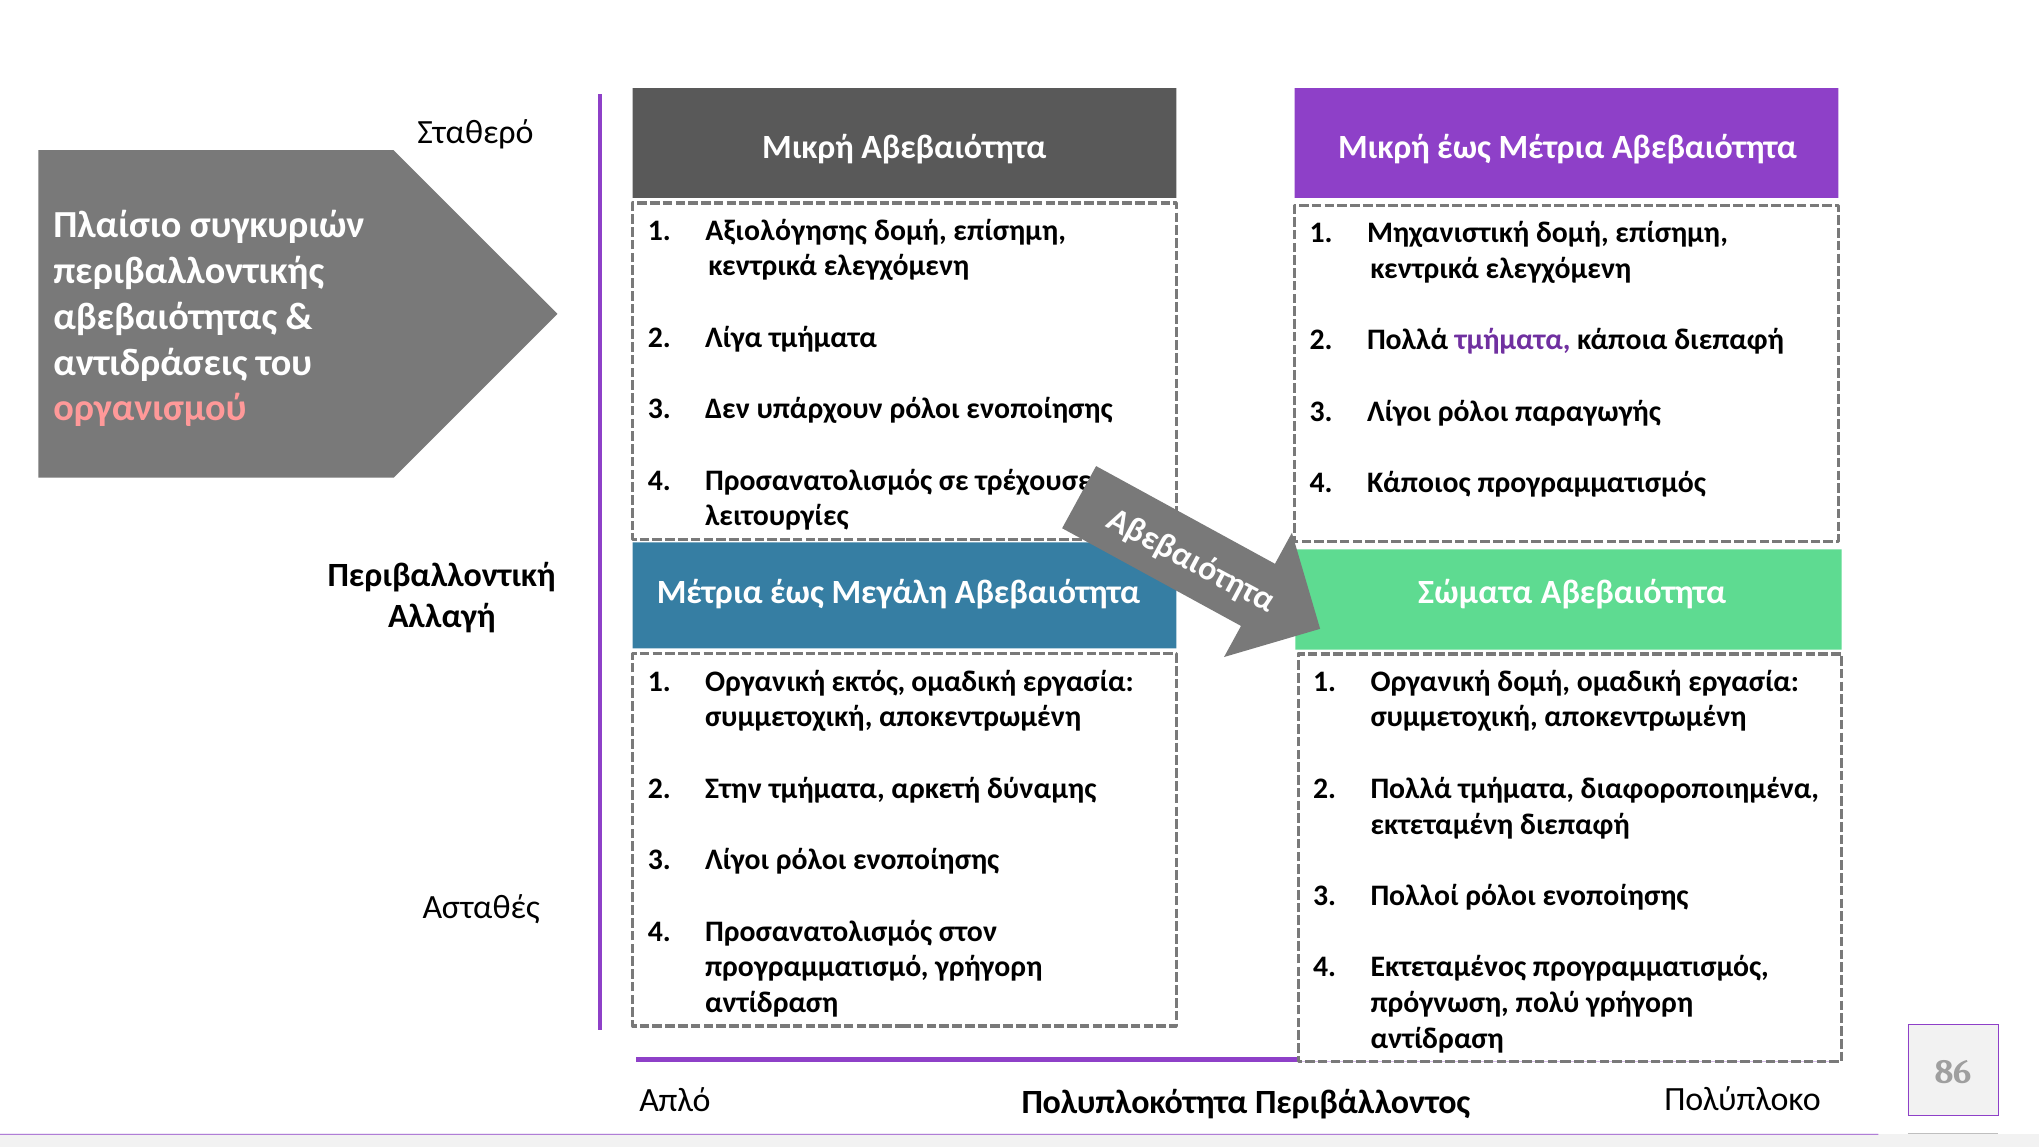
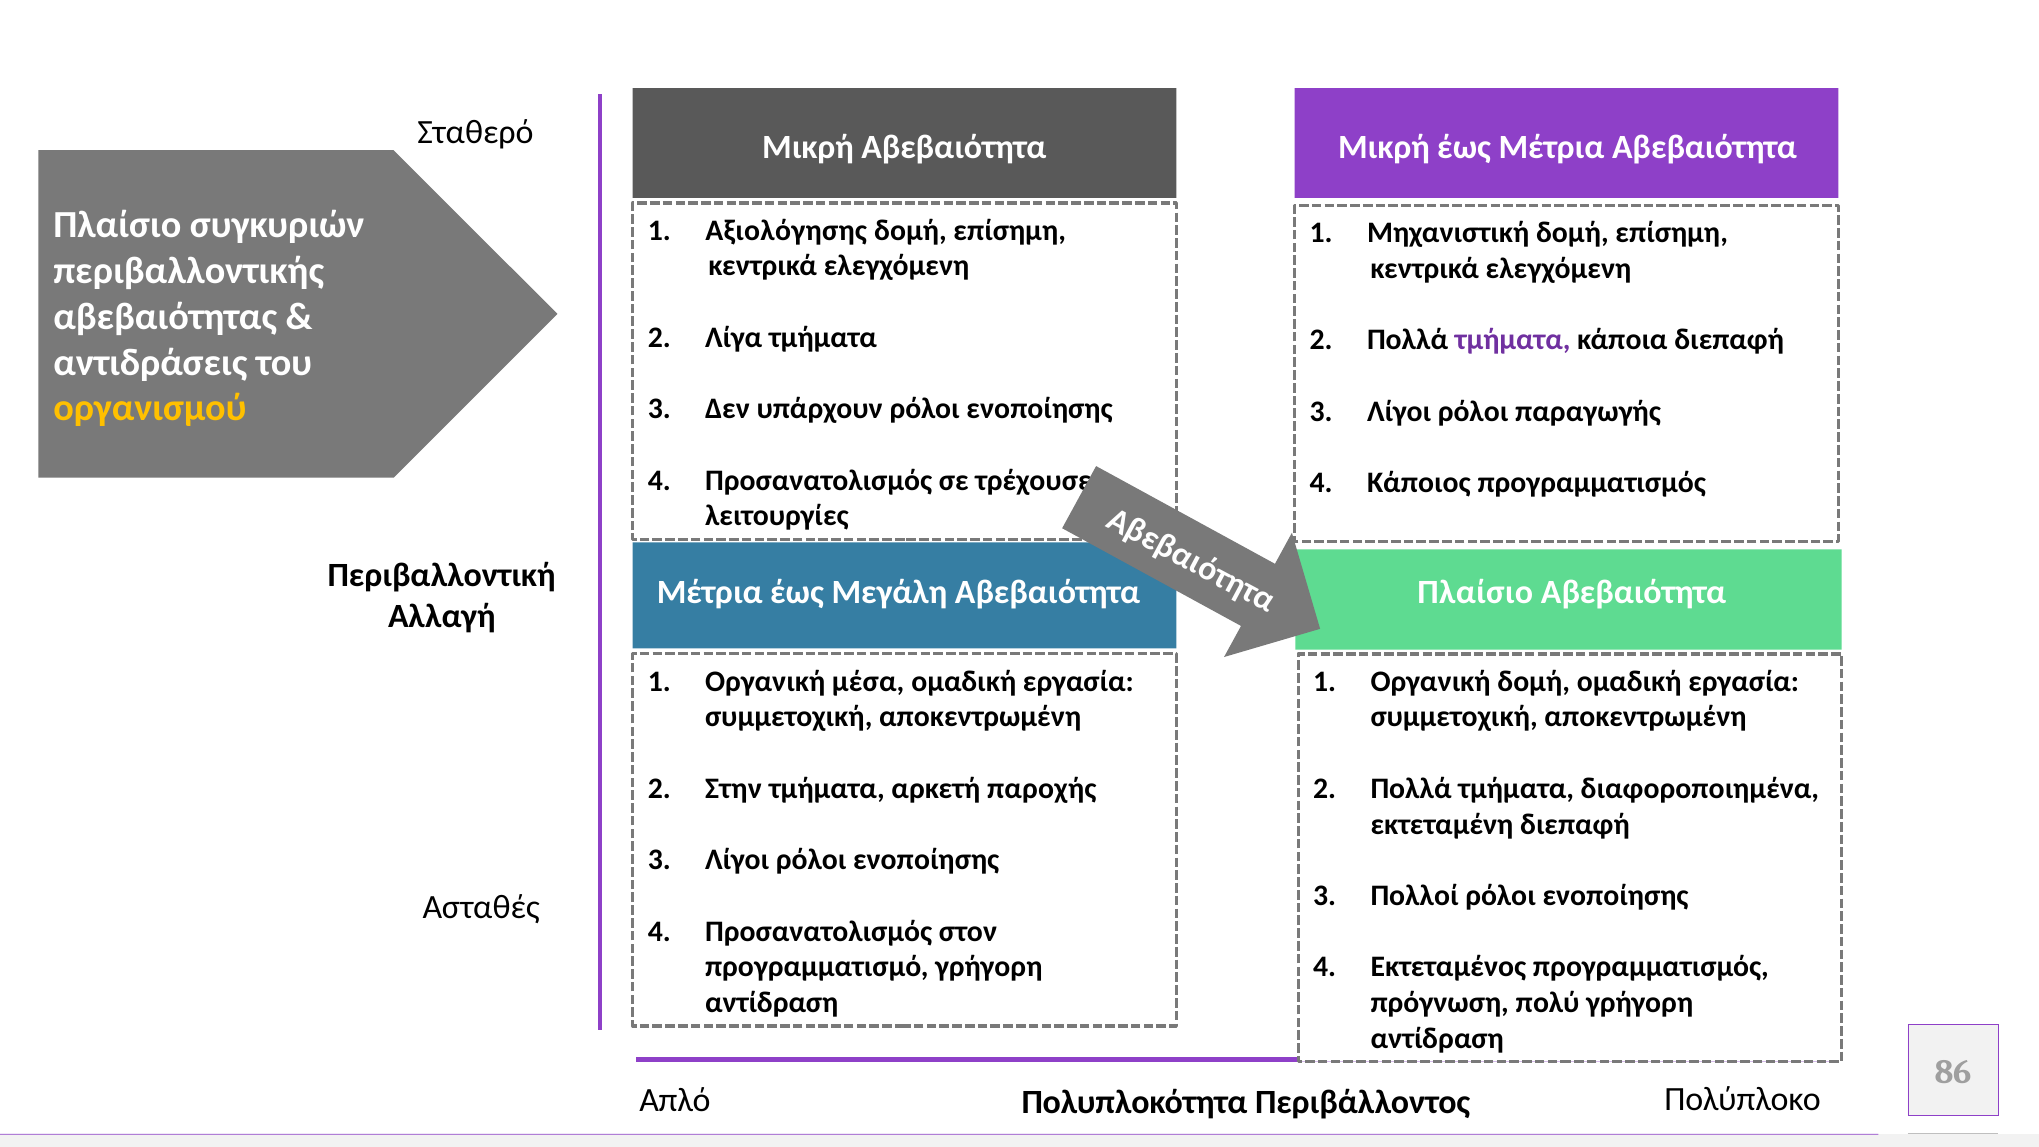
οργανισμού colour: pink -> yellow
Σώματα at (1475, 592): Σώματα -> Πλαίσιο
εκτός: εκτός -> μέσα
δύναμης: δύναμης -> παροχής
